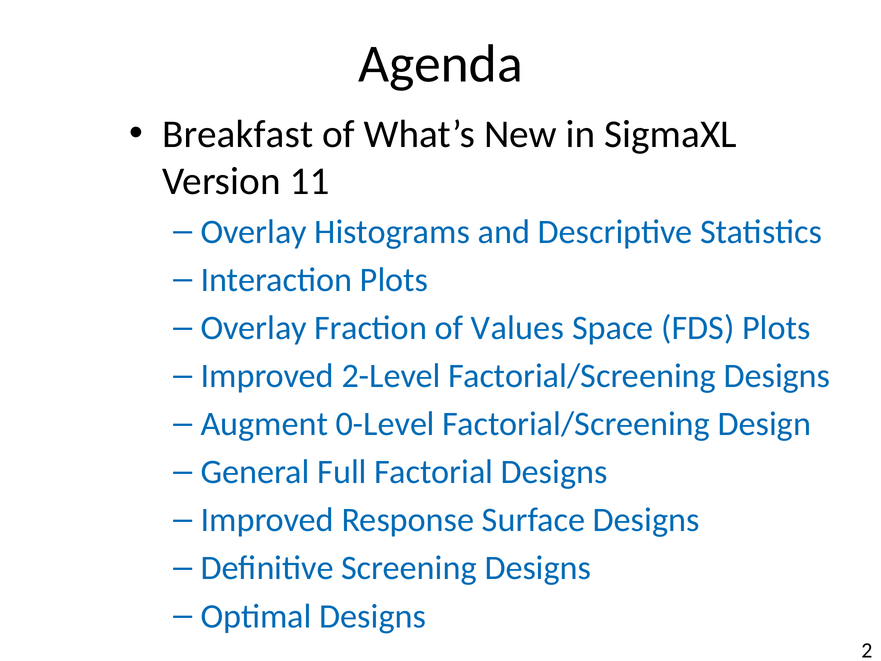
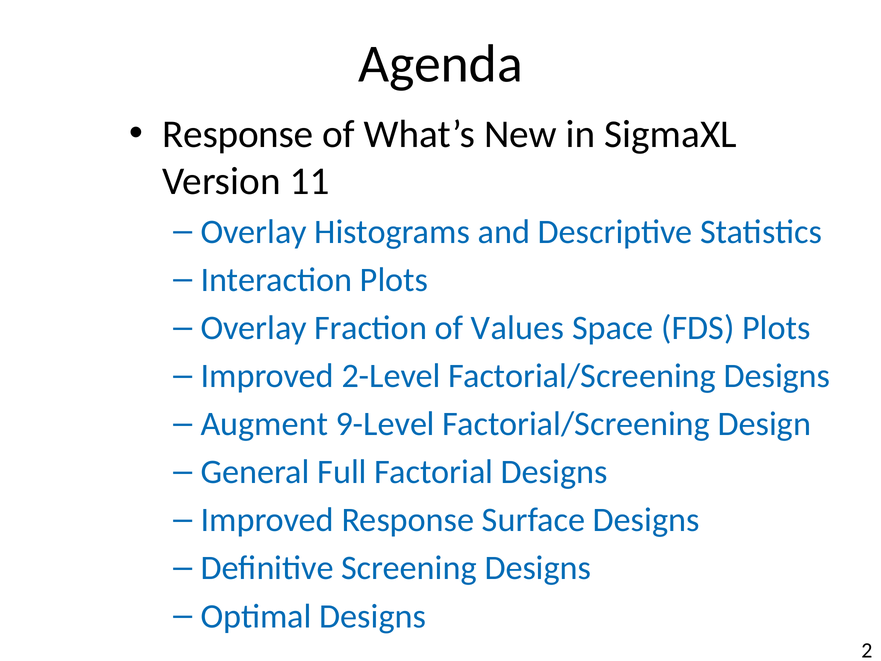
Breakfast at (238, 134): Breakfast -> Response
0-Level: 0-Level -> 9-Level
